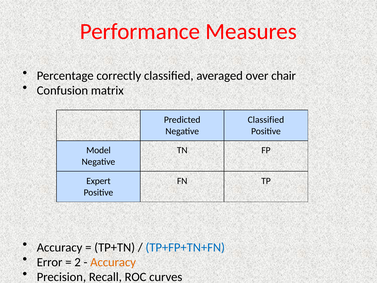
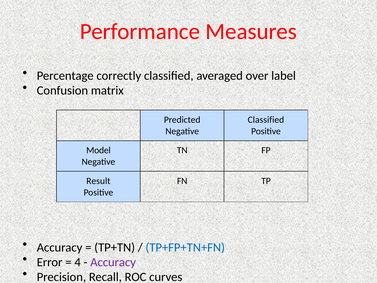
chair: chair -> label
Expert: Expert -> Result
2: 2 -> 4
Accuracy at (113, 262) colour: orange -> purple
